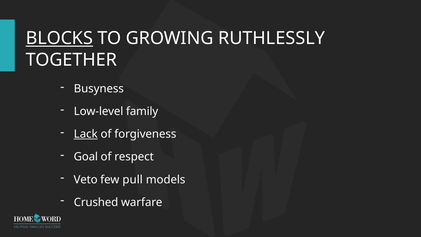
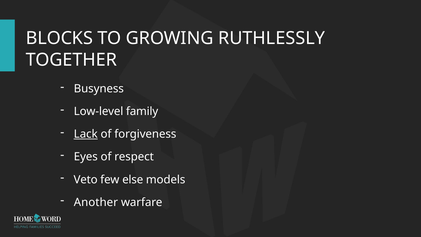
BLOCKS underline: present -> none
Goal: Goal -> Eyes
pull: pull -> else
Crushed: Crushed -> Another
